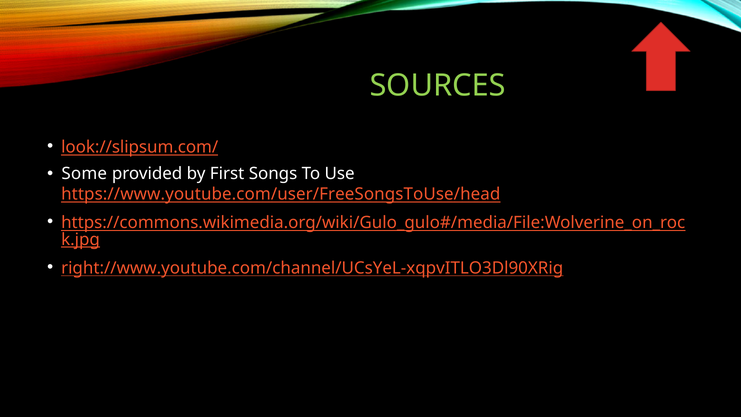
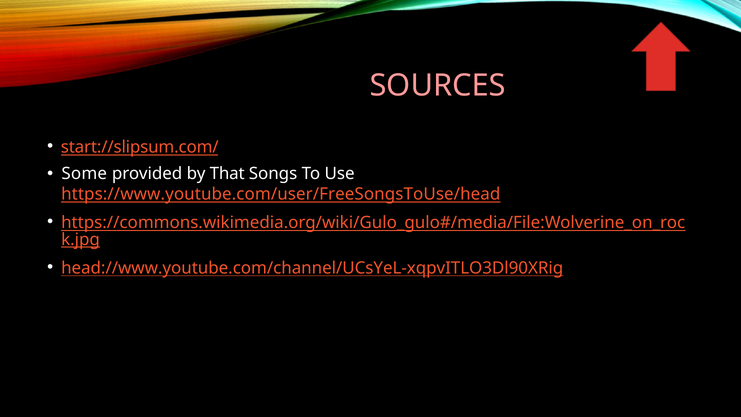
SOURCES colour: light green -> pink
look://slipsum.com/: look://slipsum.com/ -> start://slipsum.com/
First: First -> That
right://www.youtube.com/channel/UCsYeL-xqpvITLO3Dl90XRig: right://www.youtube.com/channel/UCsYeL-xqpvITLO3Dl90XRig -> head://www.youtube.com/channel/UCsYeL-xqpvITLO3Dl90XRig
